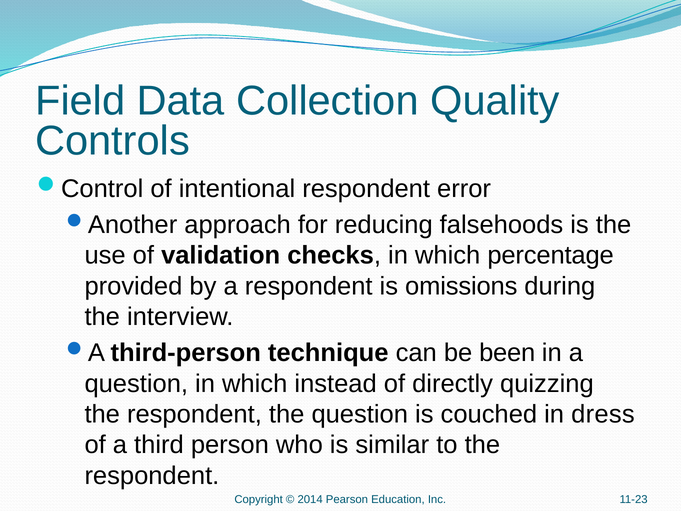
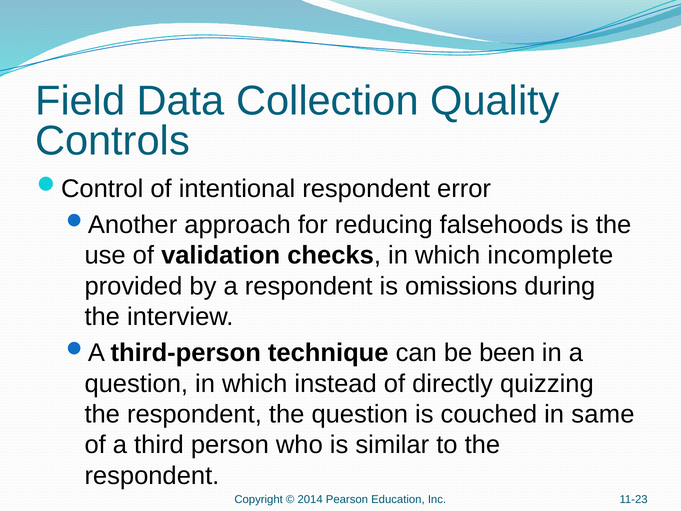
percentage: percentage -> incomplete
dress: dress -> same
